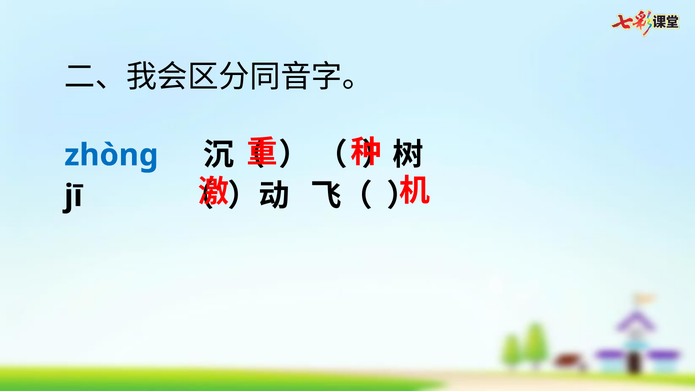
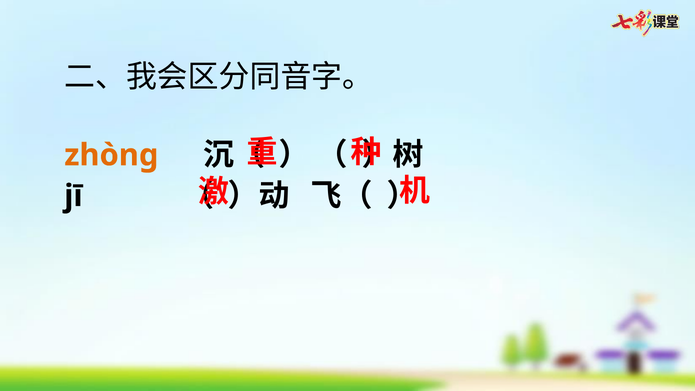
zhòng colour: blue -> orange
